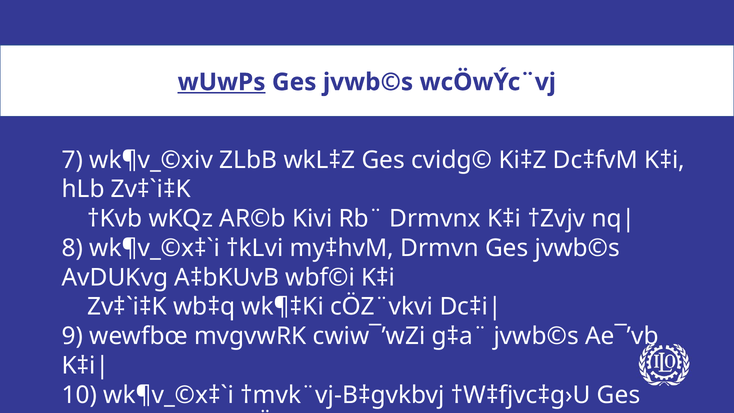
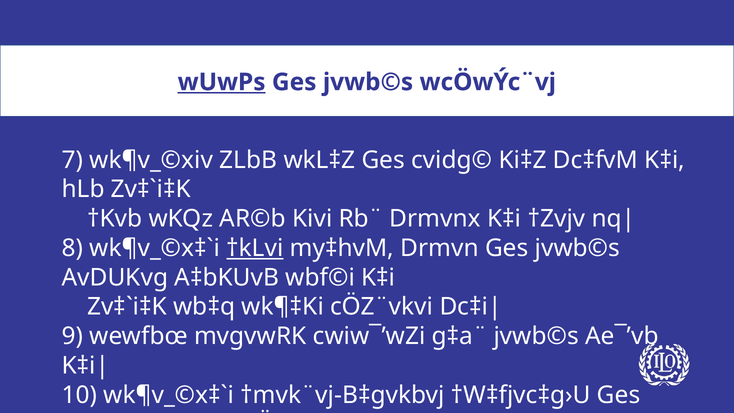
†kLvi underline: none -> present
